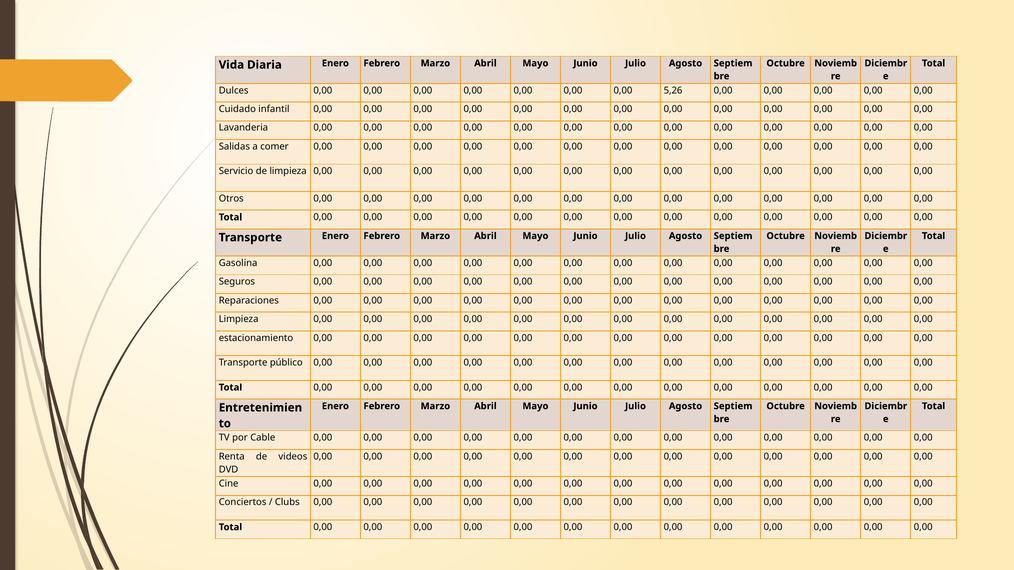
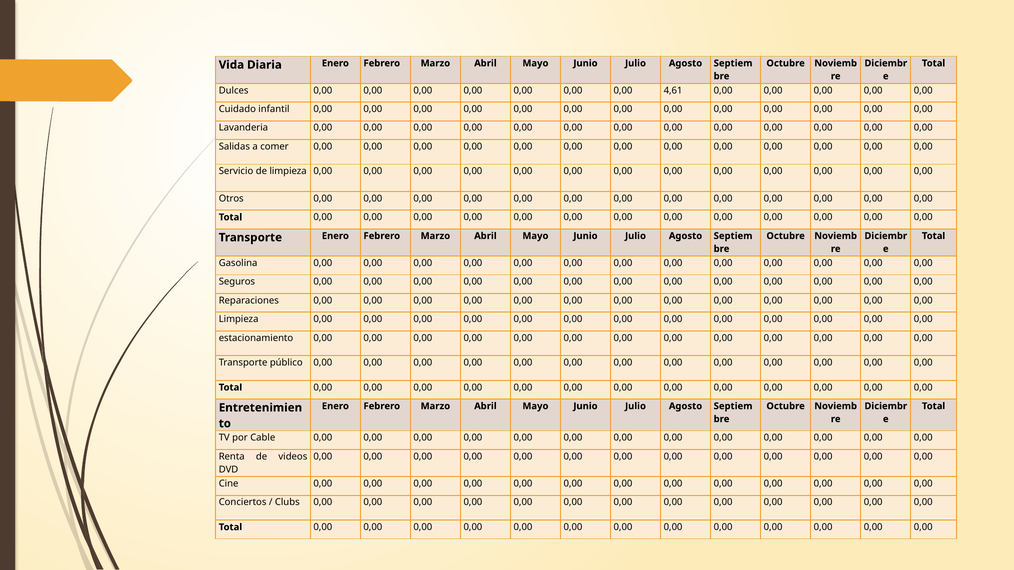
5,26: 5,26 -> 4,61
